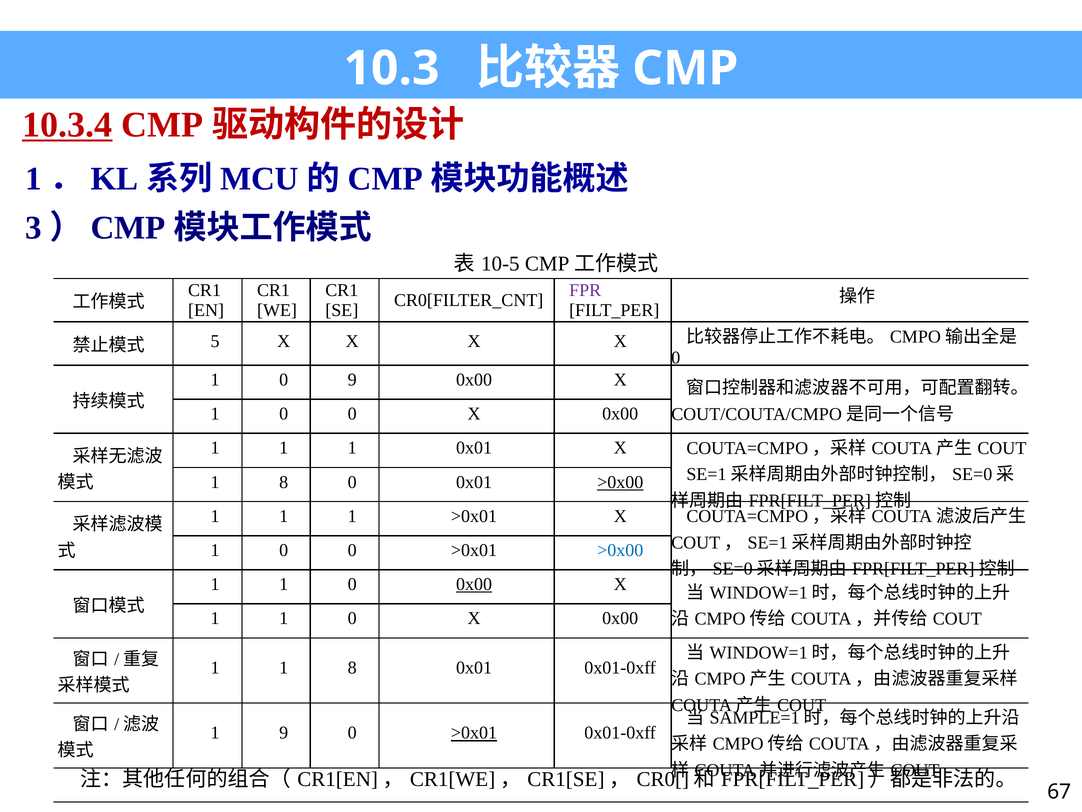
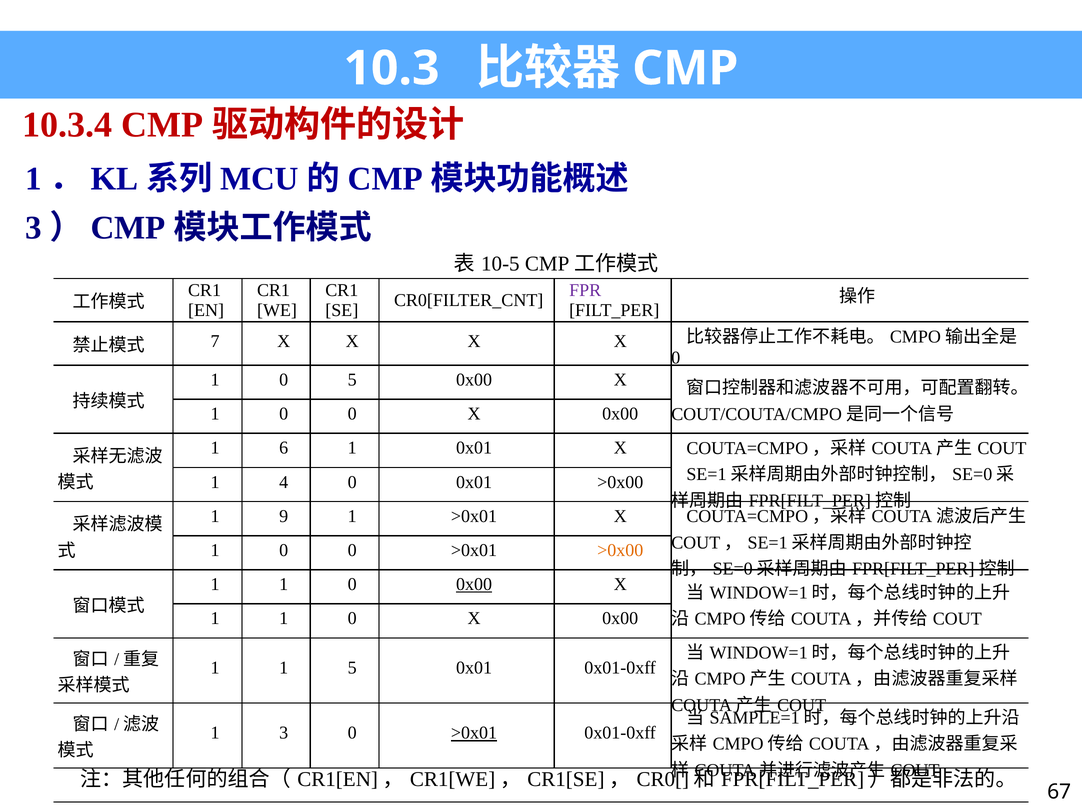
10.3.4 underline: present -> none
5: 5 -> 7
0 9: 9 -> 5
1 at (284, 448): 1 -> 6
8 at (284, 482): 8 -> 4
>0x00 at (620, 482) underline: present -> none
1 at (284, 516): 1 -> 9
>0x00 at (620, 550) colour: blue -> orange
1 1 8: 8 -> 5
1 9: 9 -> 3
